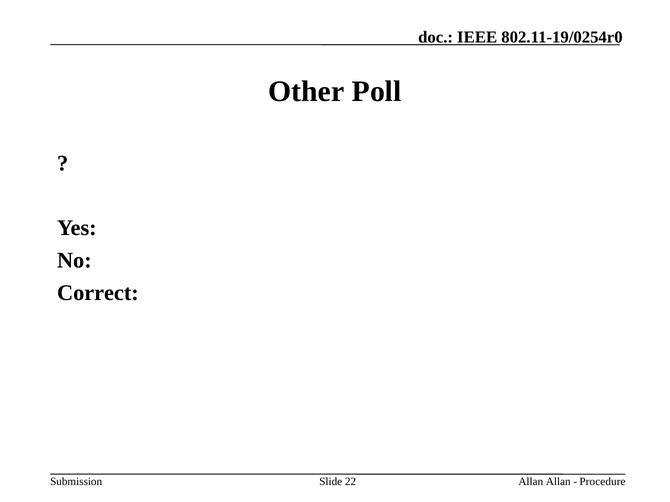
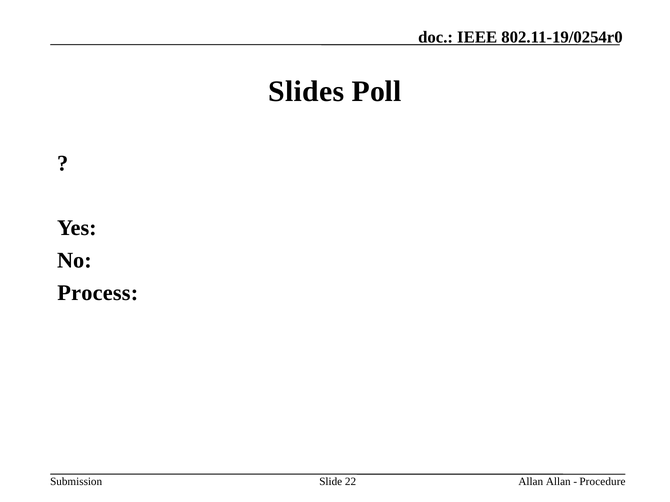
Other: Other -> Slides
Correct: Correct -> Process
